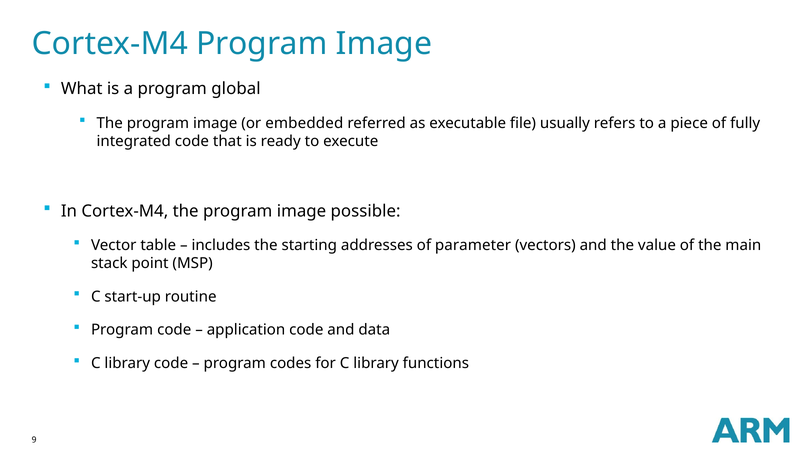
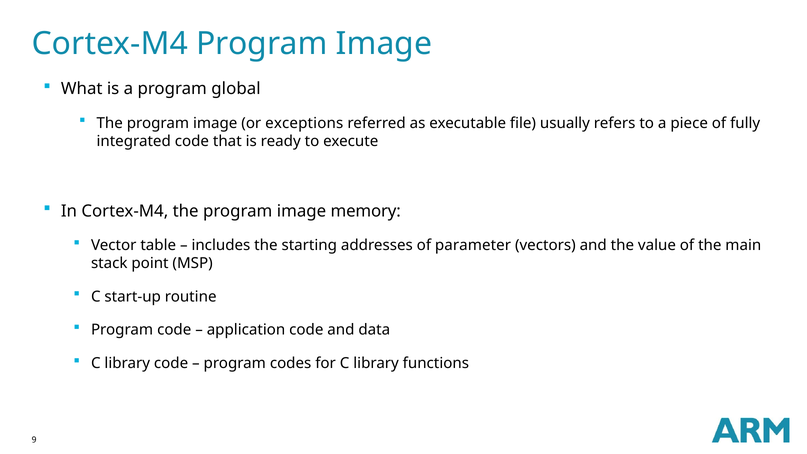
embedded: embedded -> exceptions
possible: possible -> memory
